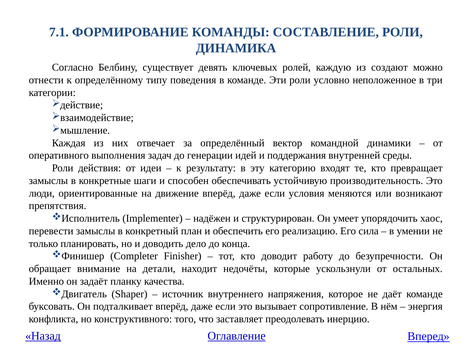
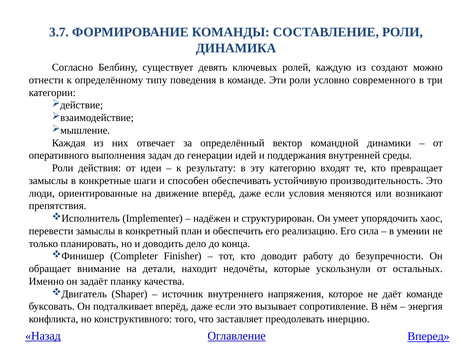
7.1: 7.1 -> 3.7
неположенное: неположенное -> современного
